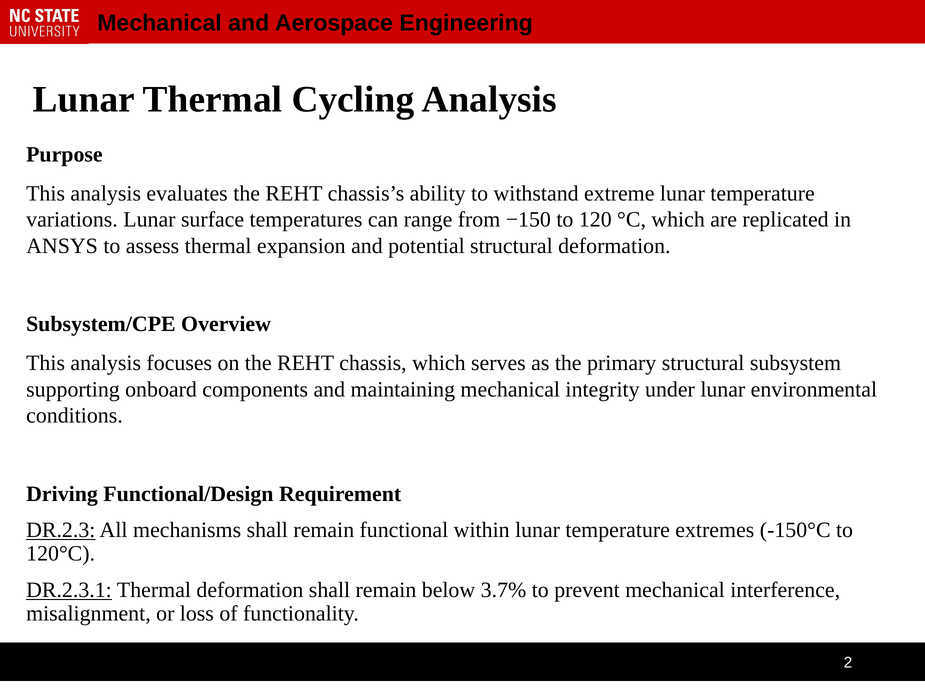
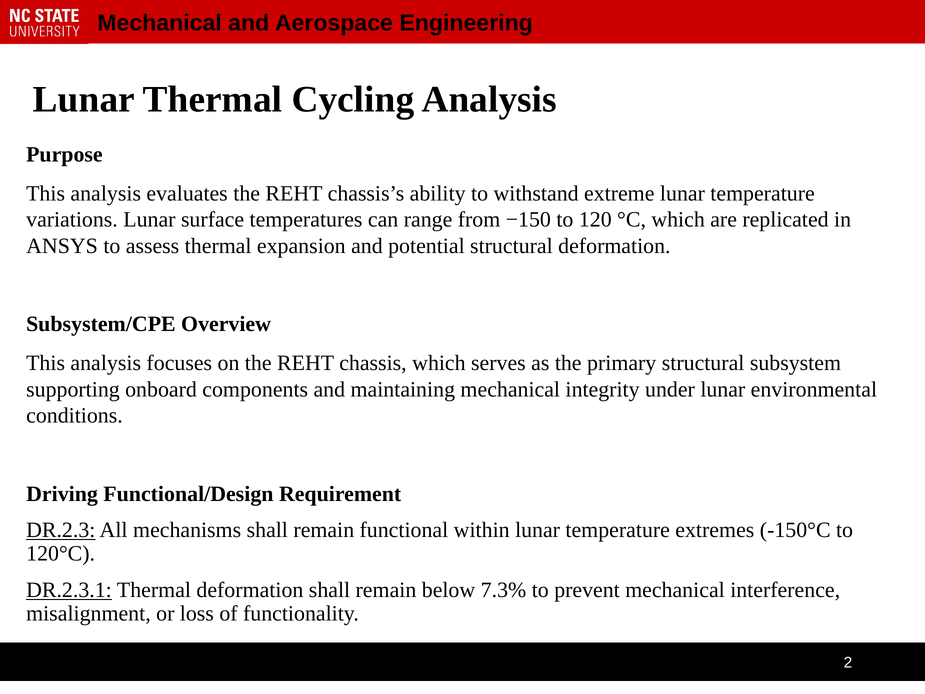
3.7%: 3.7% -> 7.3%
